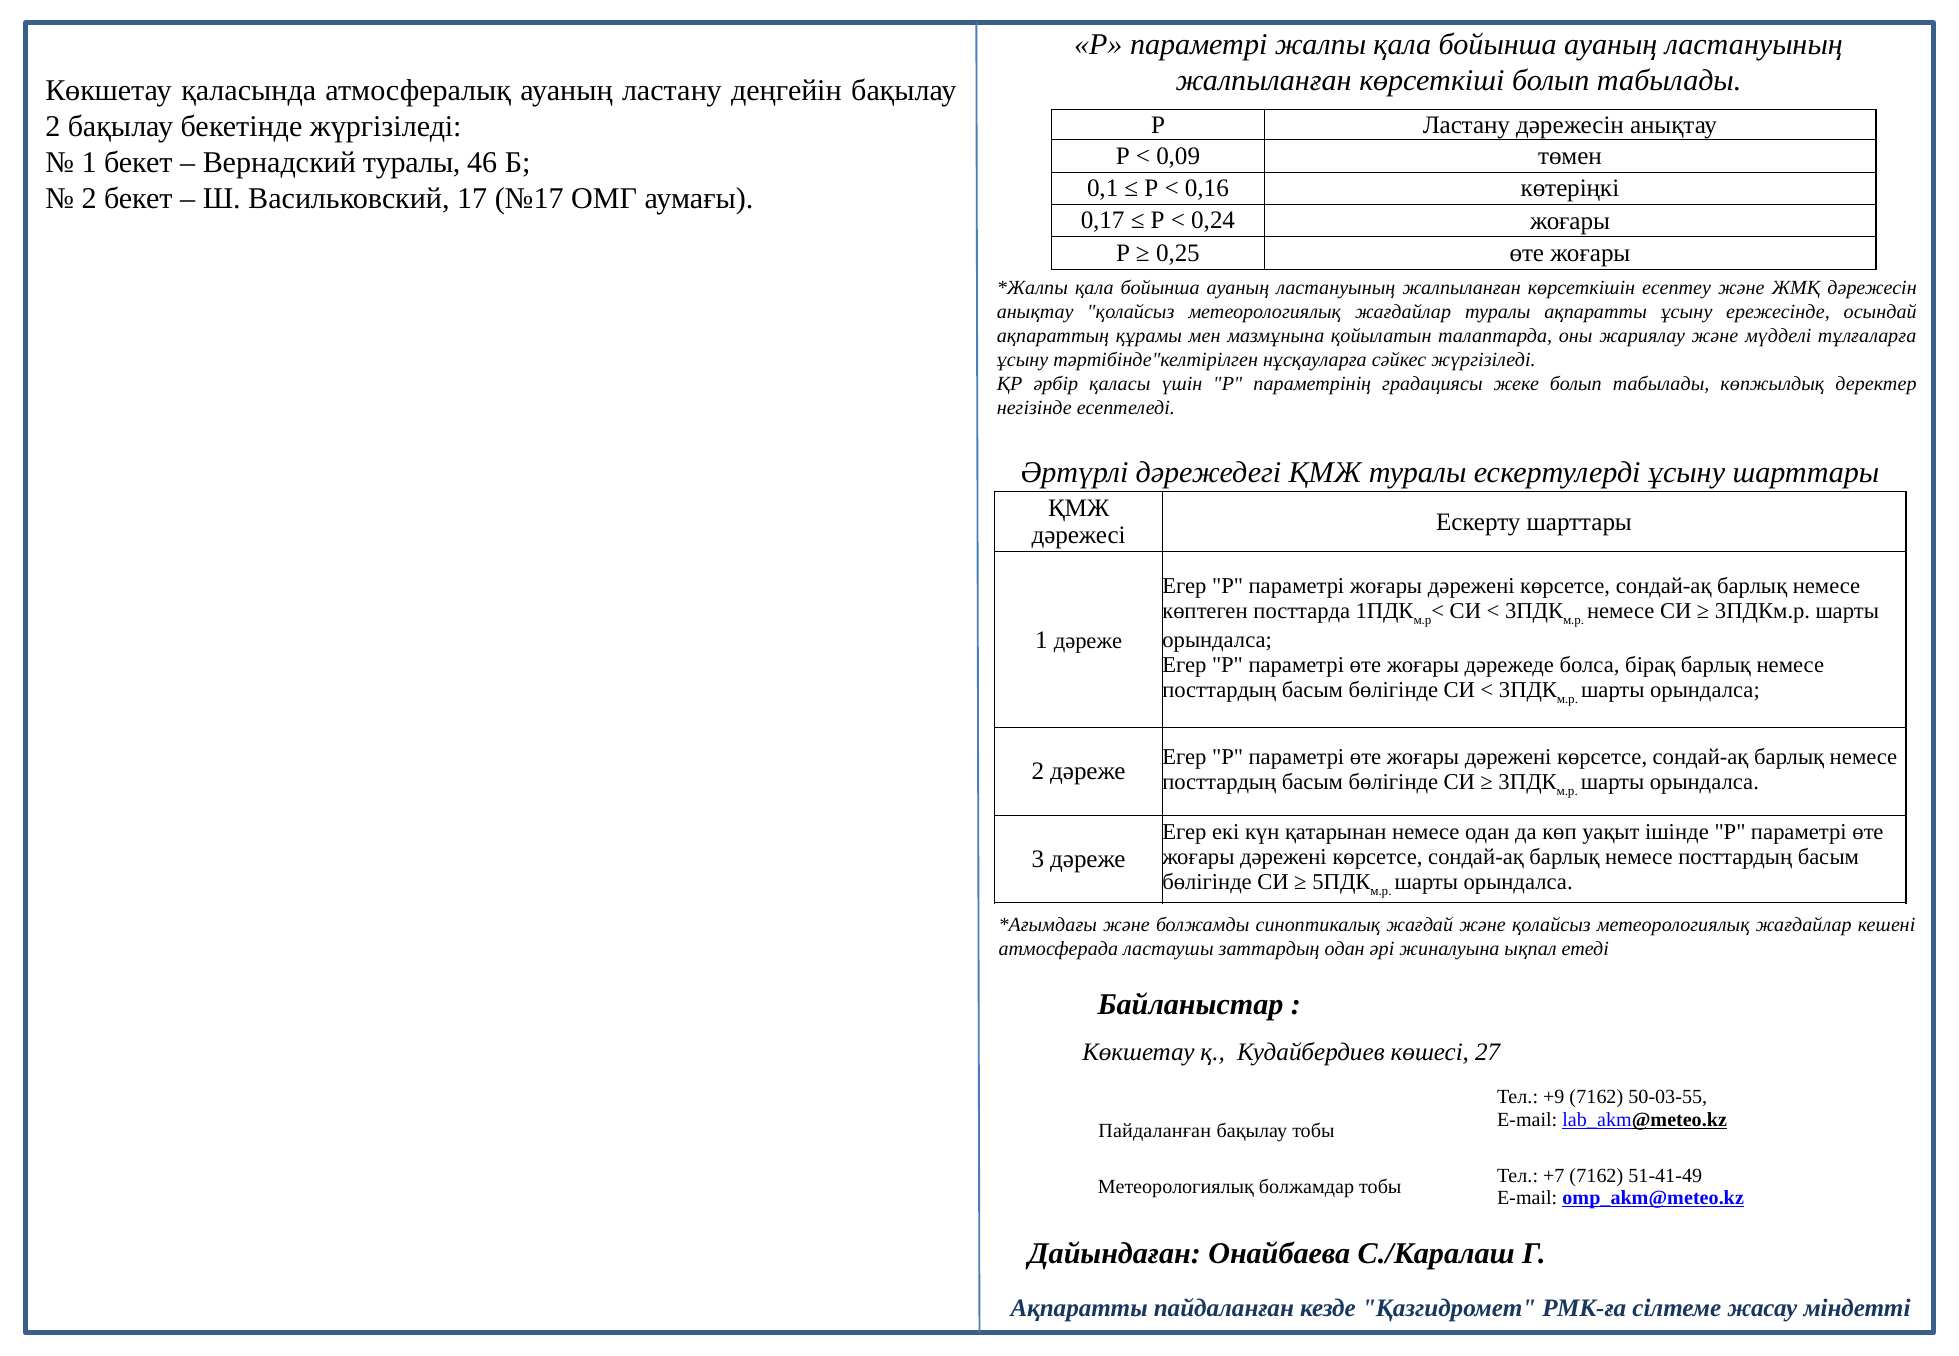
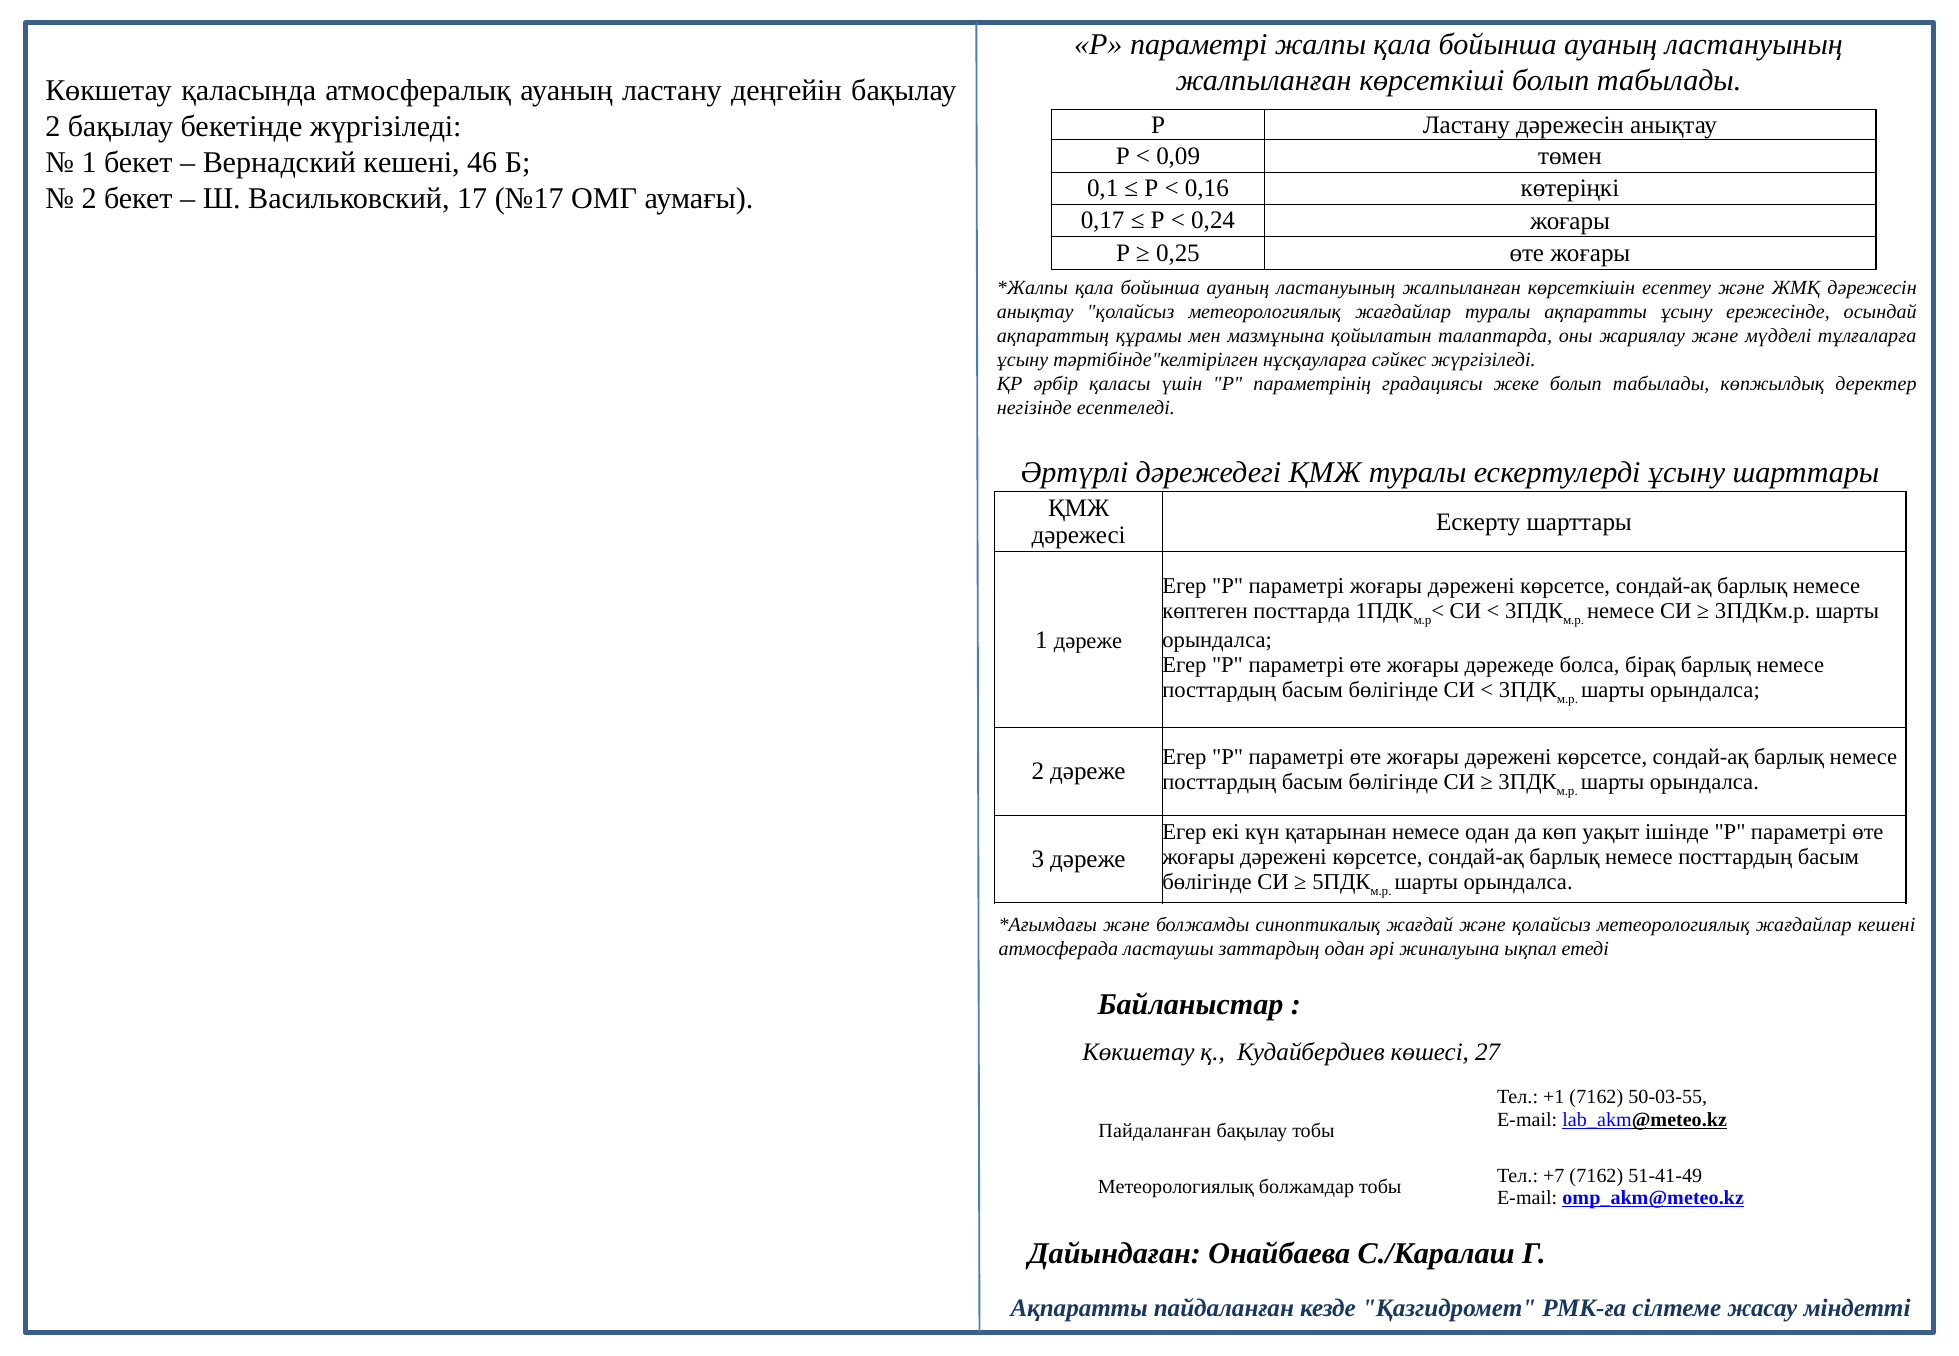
Вернадский туралы: туралы -> кешені
+9: +9 -> +1
